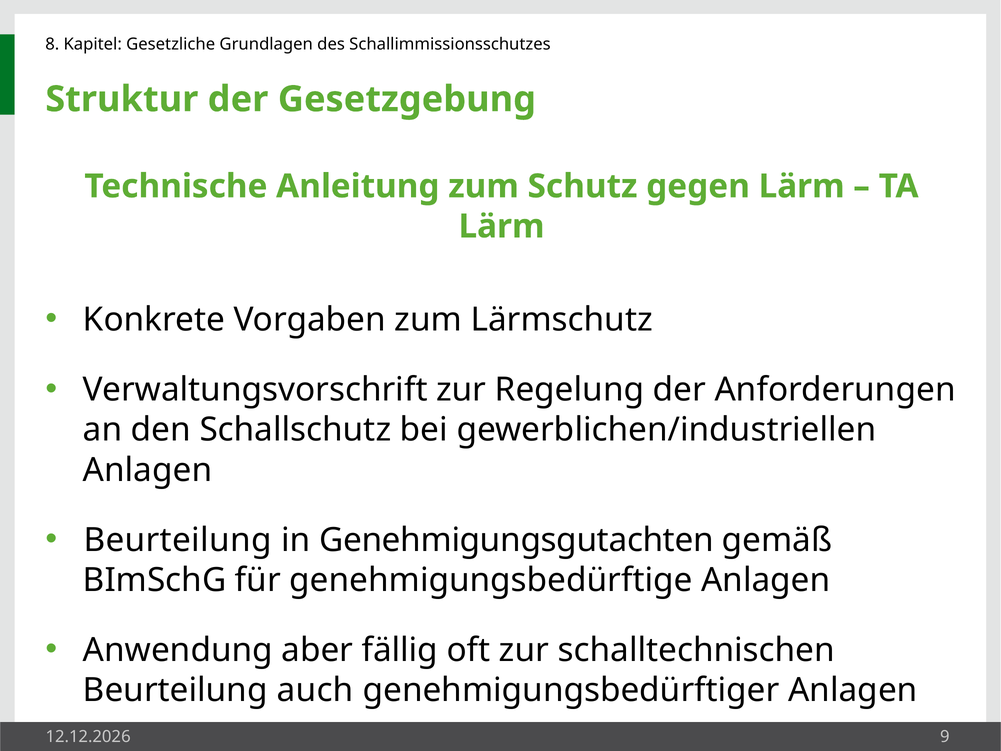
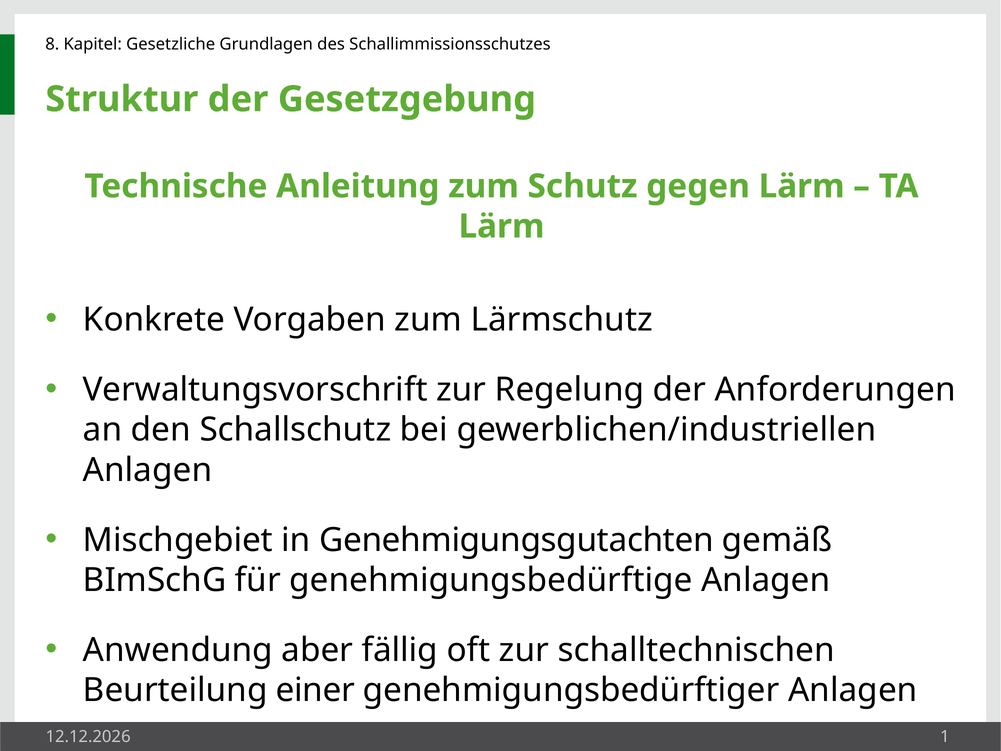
Beurteilung at (178, 540): Beurteilung -> Mischgebiet
auch: auch -> einer
9: 9 -> 1
